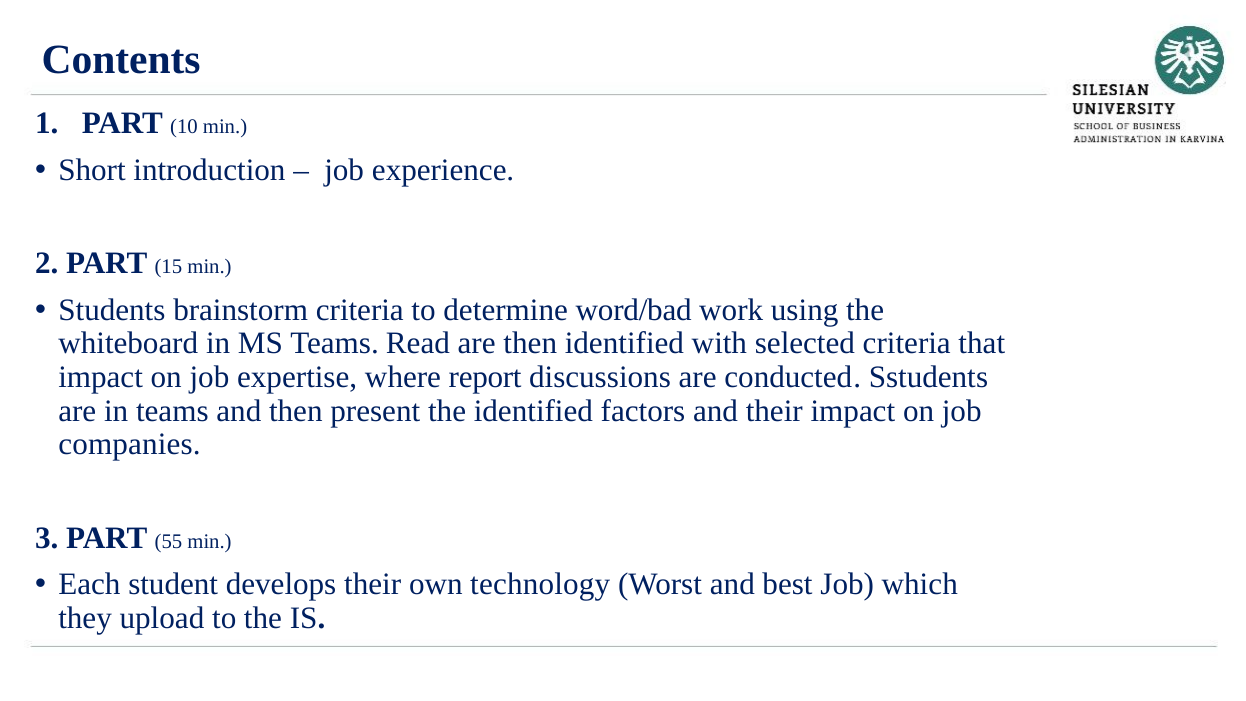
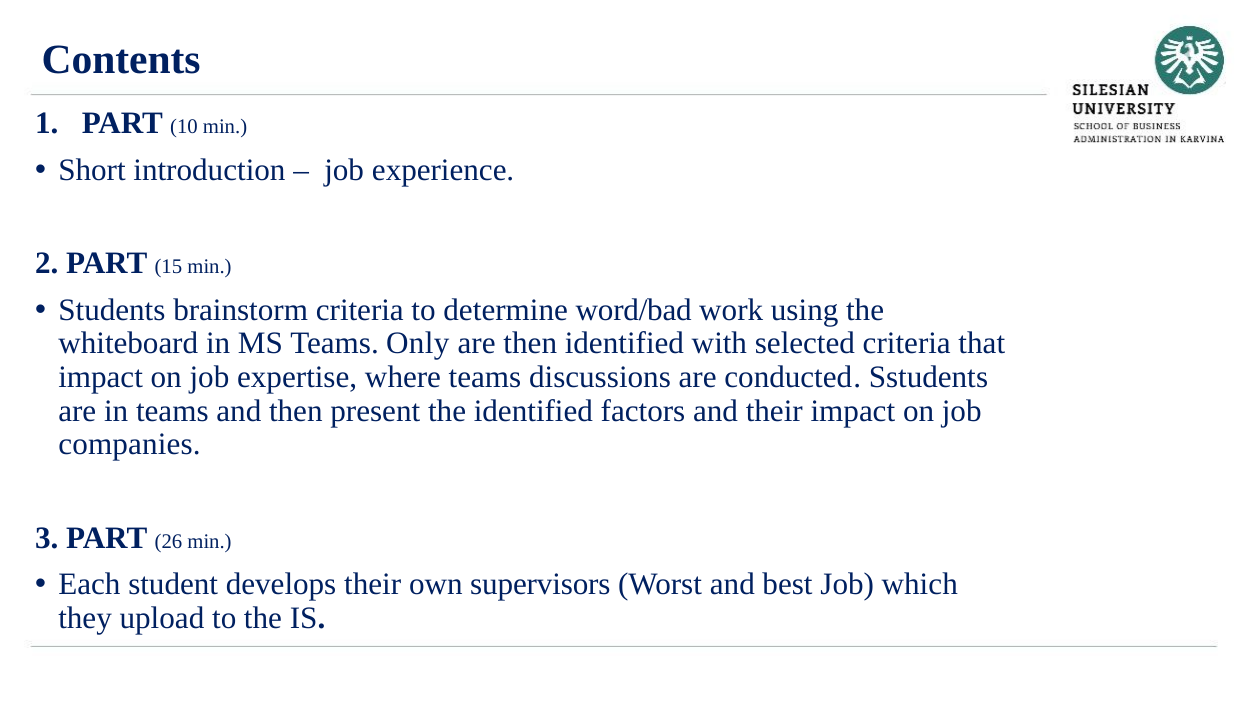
Read: Read -> Only
where report: report -> teams
55: 55 -> 26
technology: technology -> supervisors
